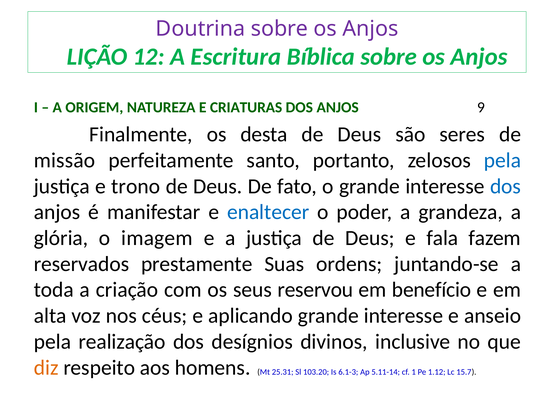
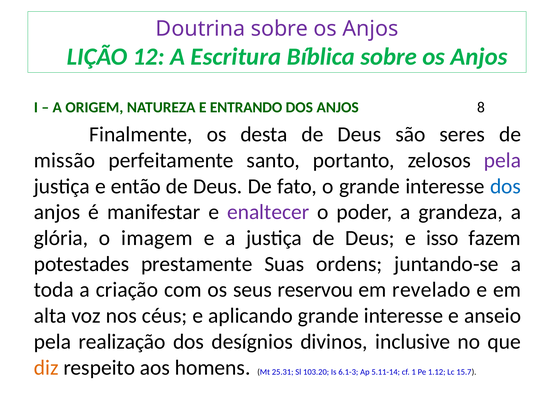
CRIATURAS: CRIATURAS -> ENTRANDO
9: 9 -> 8
pela at (502, 160) colour: blue -> purple
trono: trono -> então
enaltecer colour: blue -> purple
fala: fala -> isso
reservados: reservados -> potestades
benefício: benefício -> revelado
